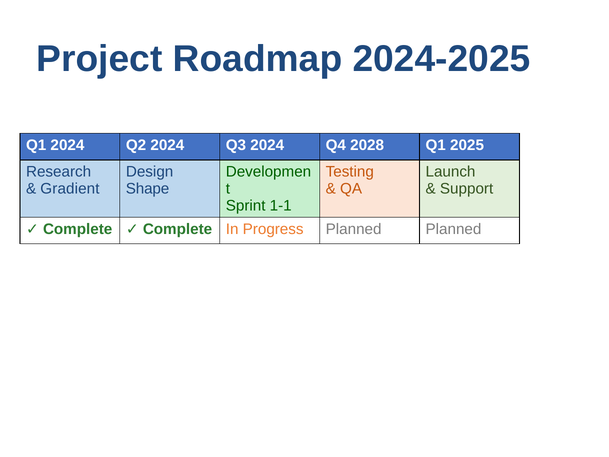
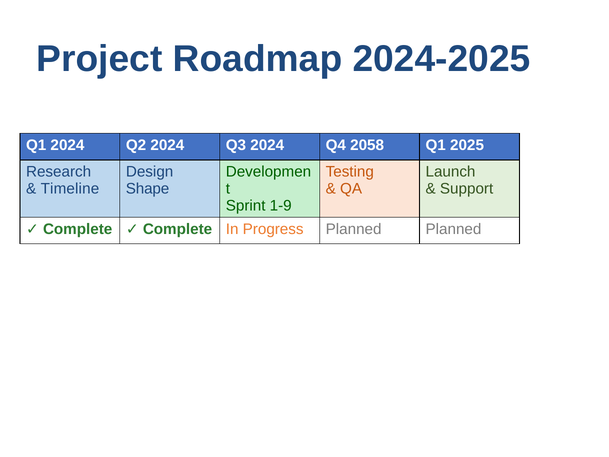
2028: 2028 -> 2058
Gradient: Gradient -> Timeline
1-1: 1-1 -> 1-9
